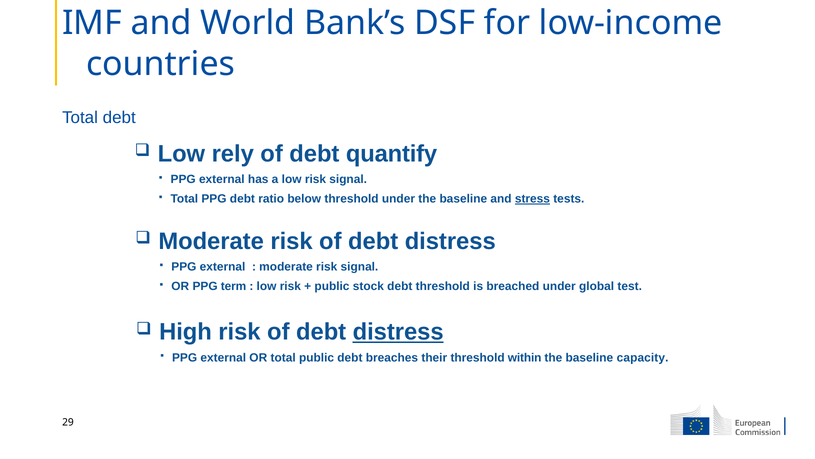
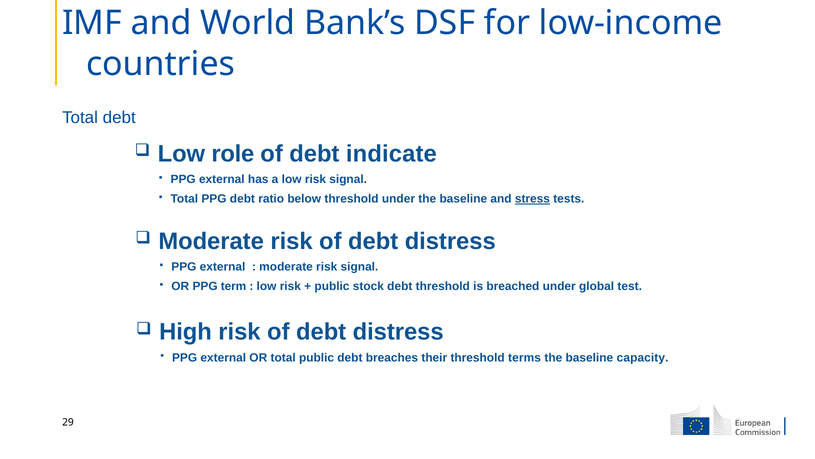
rely: rely -> role
quantify: quantify -> indicate
distress at (398, 332) underline: present -> none
within: within -> terms
